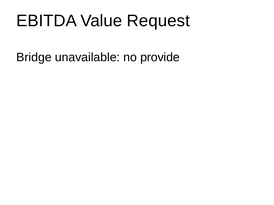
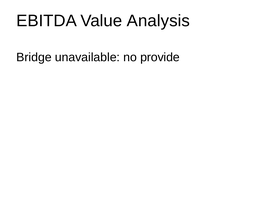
Request: Request -> Analysis
